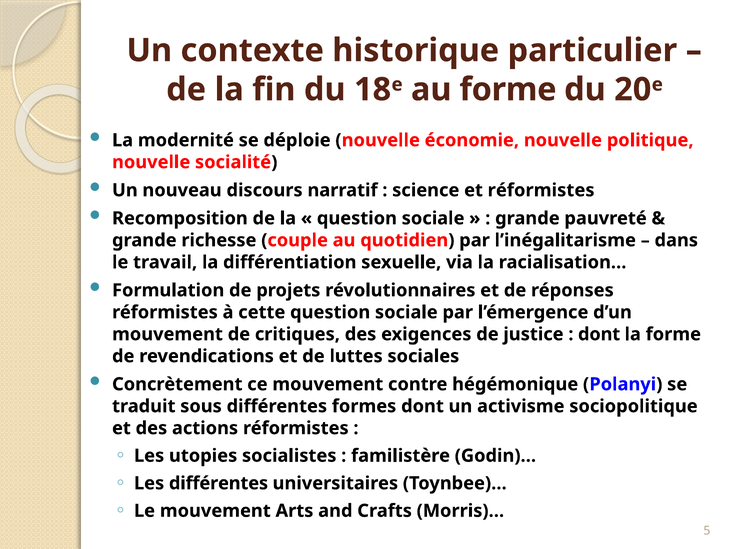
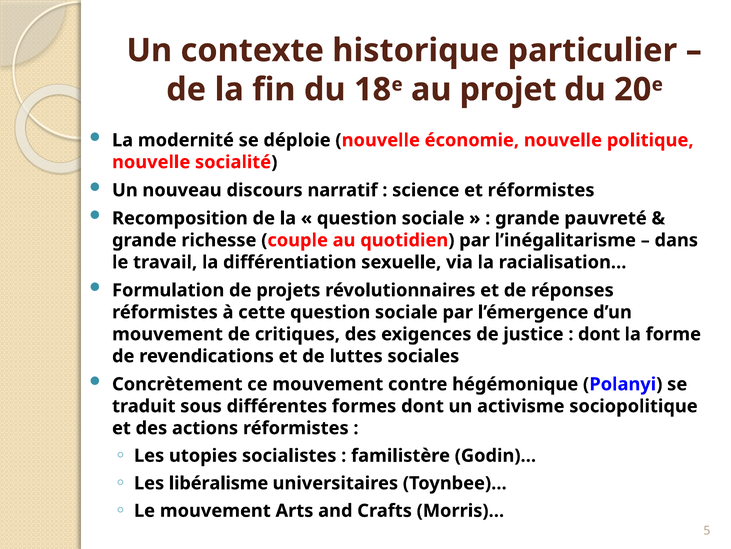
au forme: forme -> projet
Les différentes: différentes -> libéralisme
